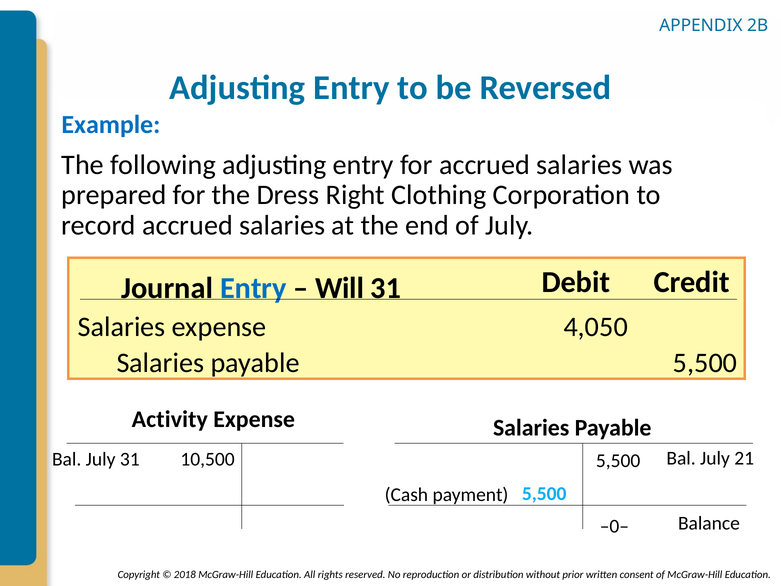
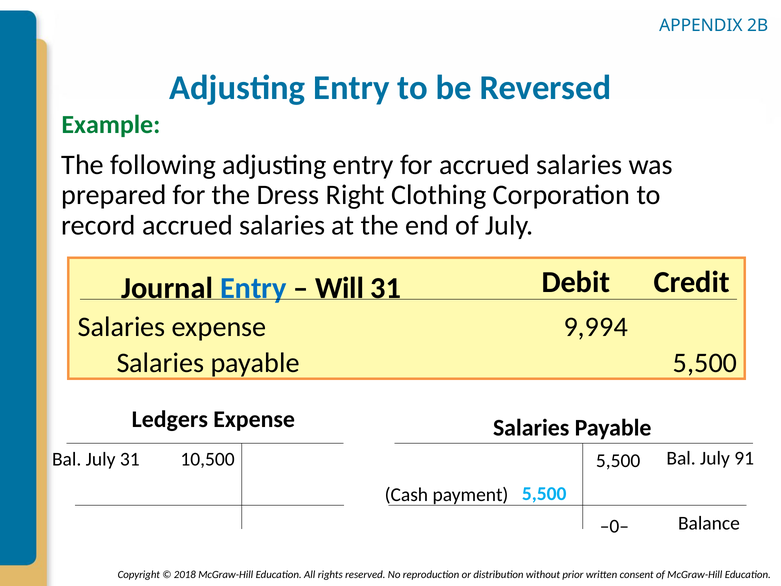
Example colour: blue -> green
4,050: 4,050 -> 9,994
Activity: Activity -> Ledgers
21: 21 -> 91
